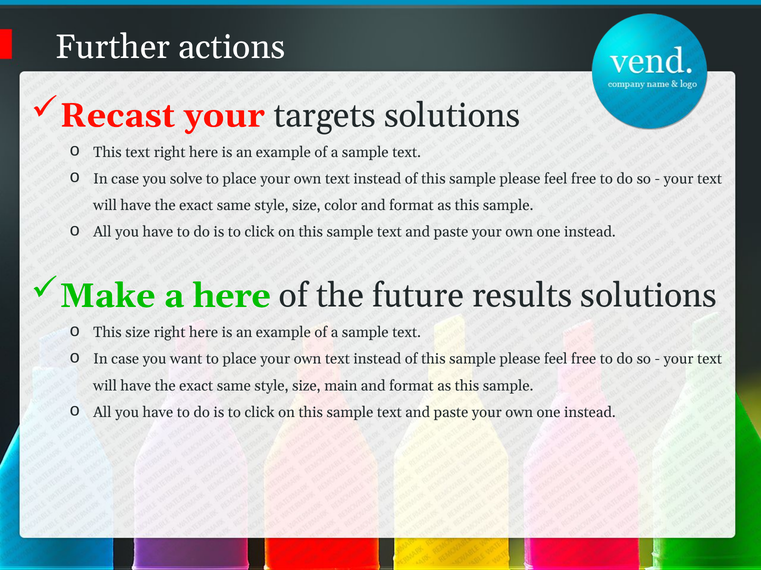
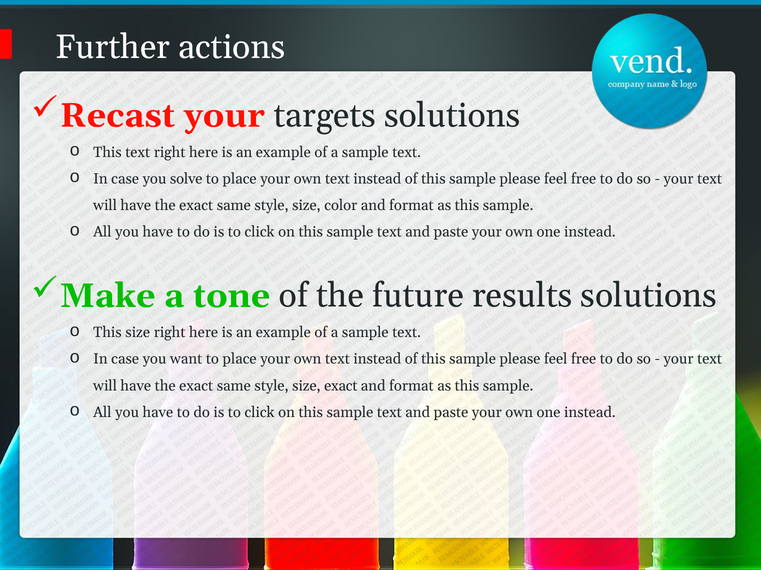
a here: here -> tone
size main: main -> exact
